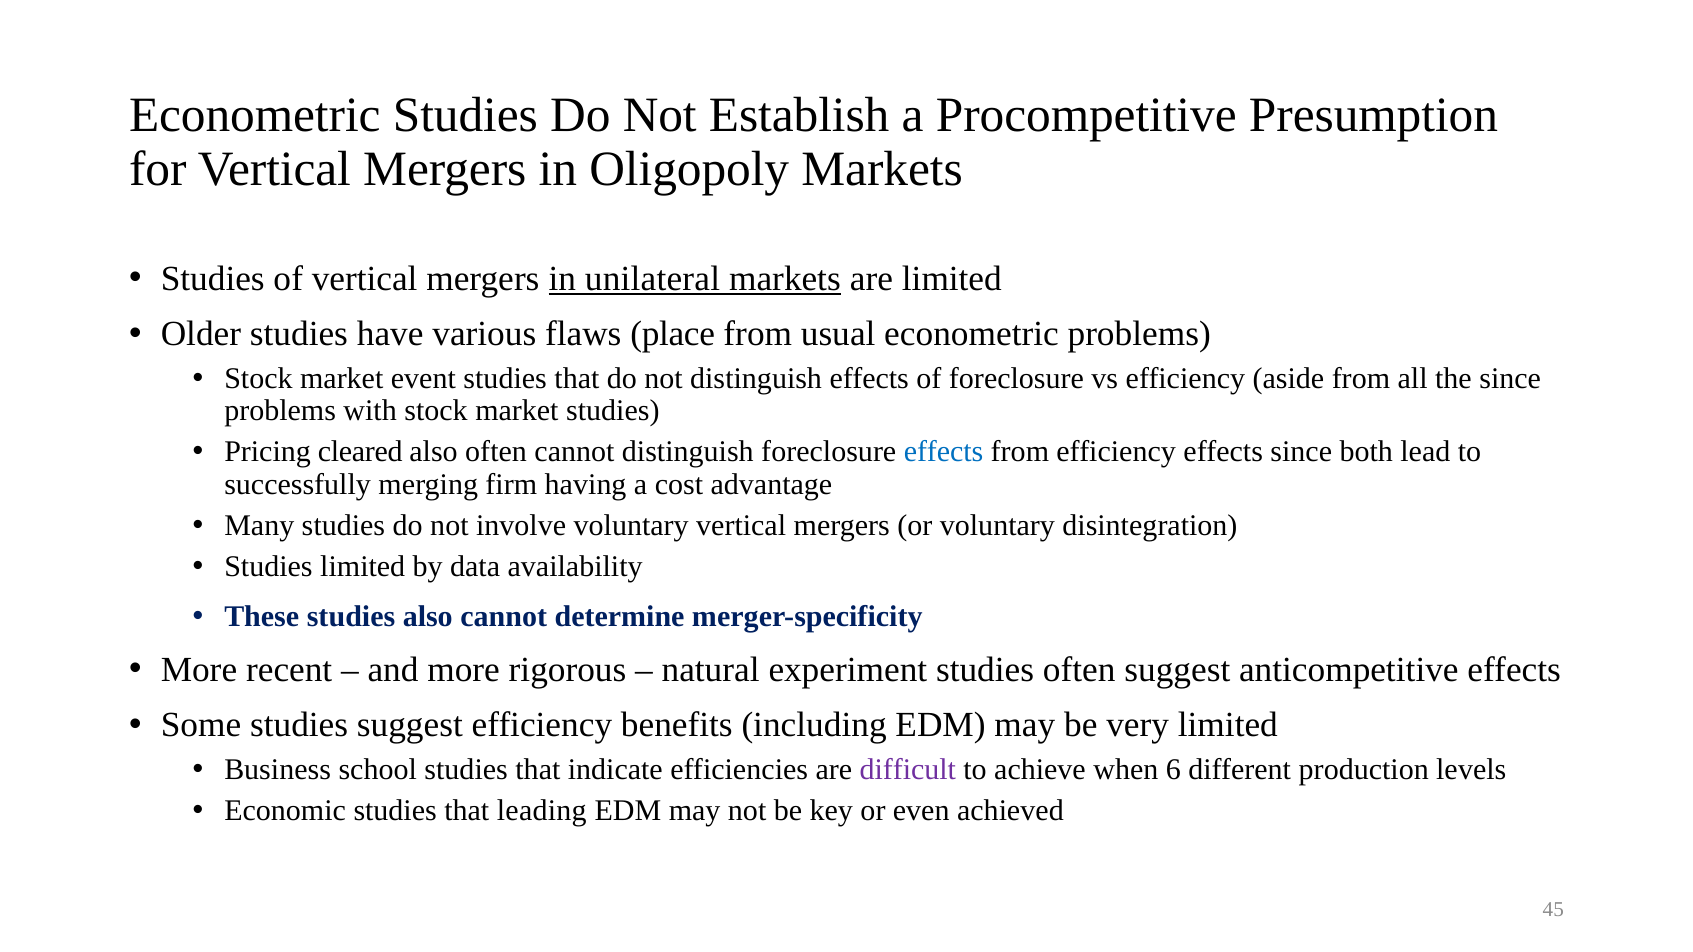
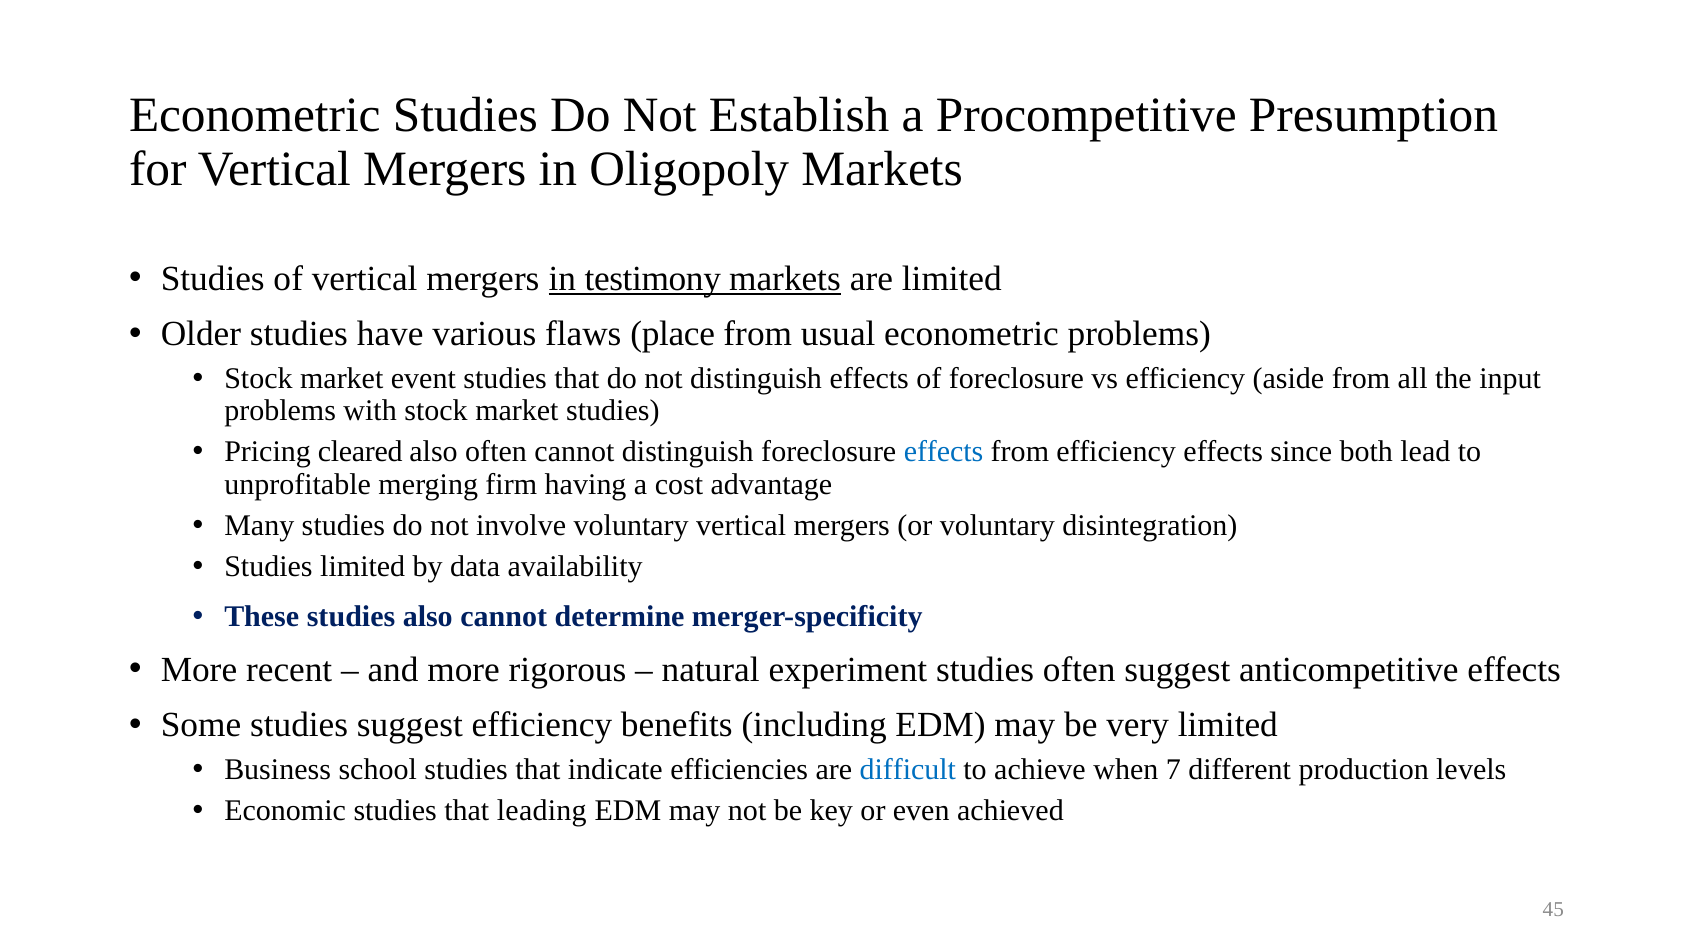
unilateral: unilateral -> testimony
the since: since -> input
successfully: successfully -> unprofitable
difficult colour: purple -> blue
6: 6 -> 7
